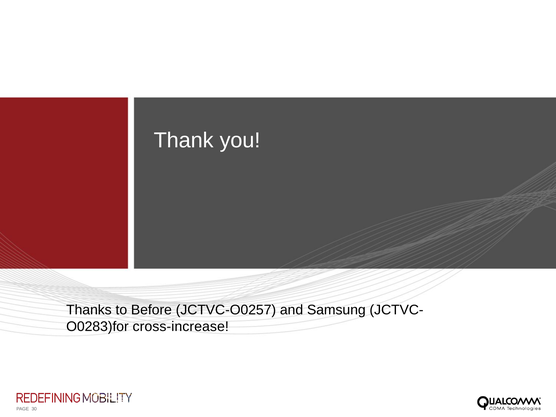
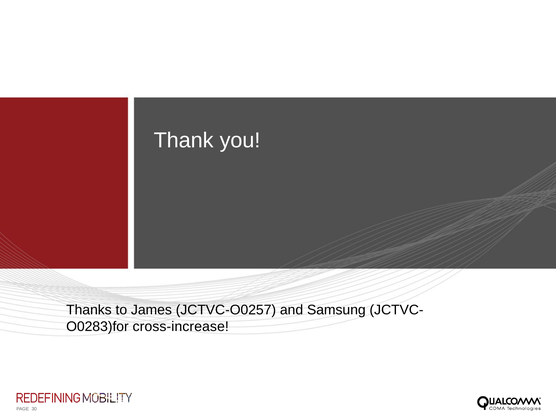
Before: Before -> James
